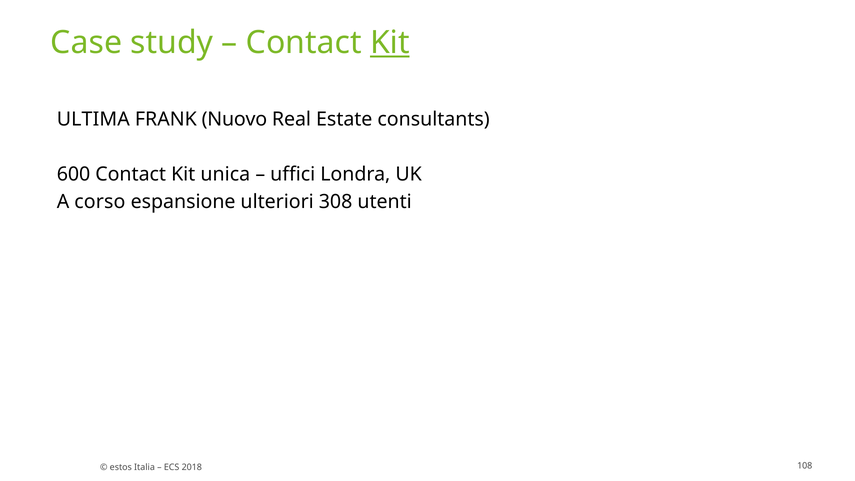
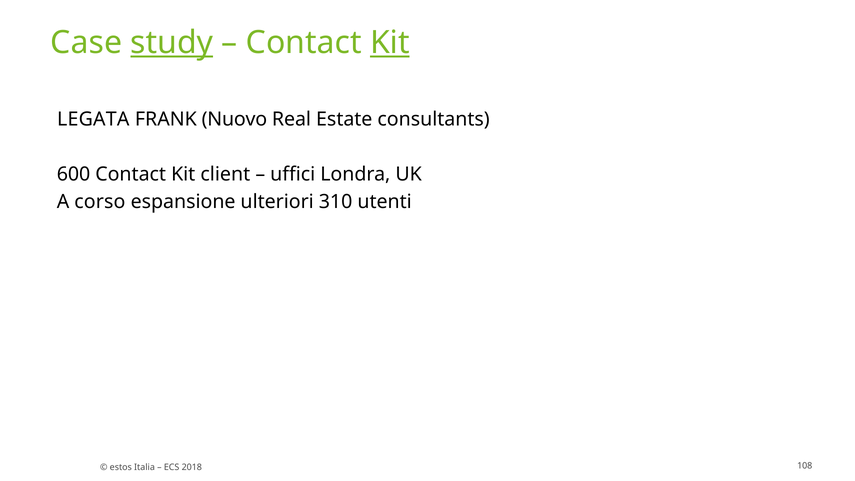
study underline: none -> present
ULTIMA: ULTIMA -> LEGATA
unica: unica -> client
308: 308 -> 310
